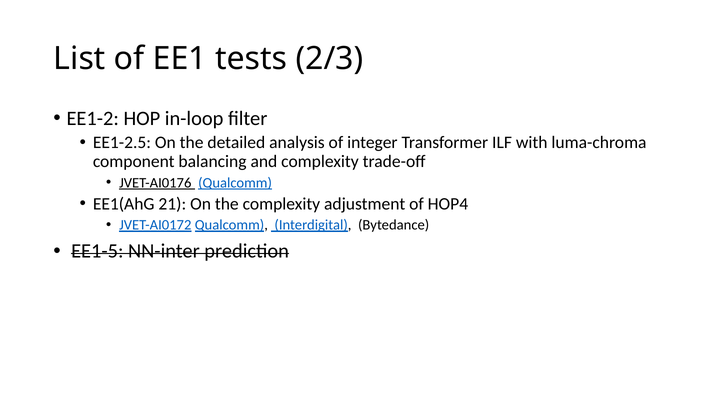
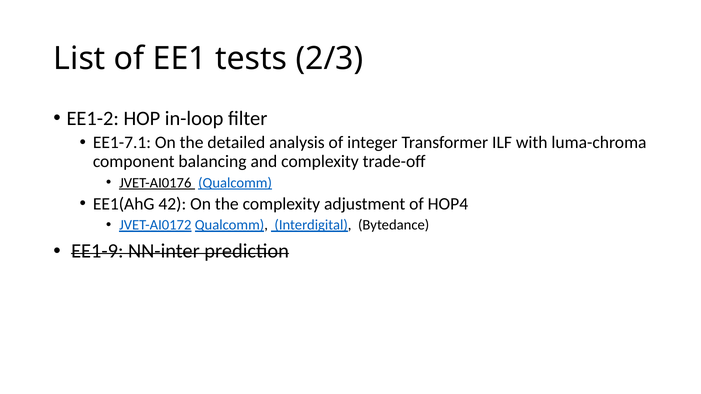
EE1-2.5: EE1-2.5 -> EE1-7.1
21: 21 -> 42
EE1-5: EE1-5 -> EE1-9
